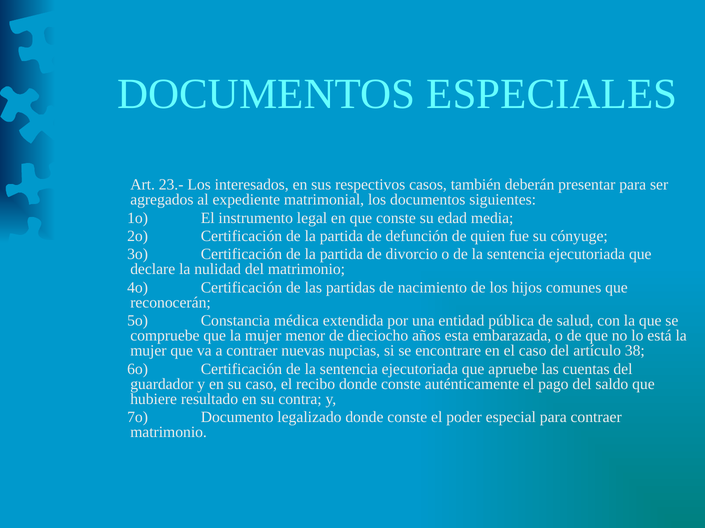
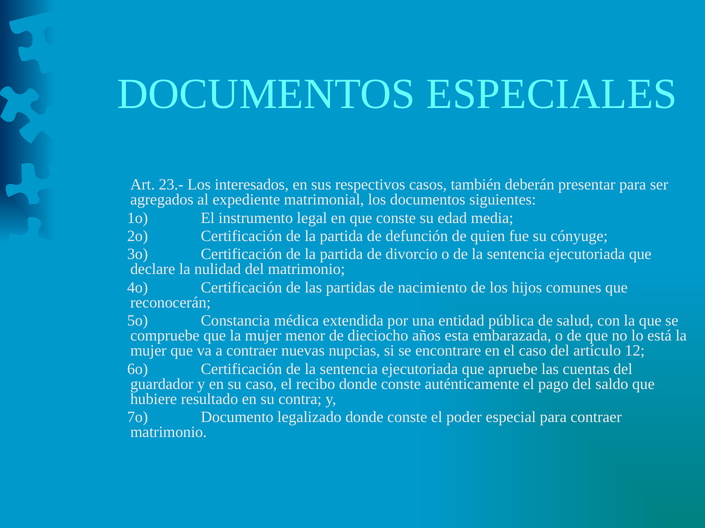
38: 38 -> 12
